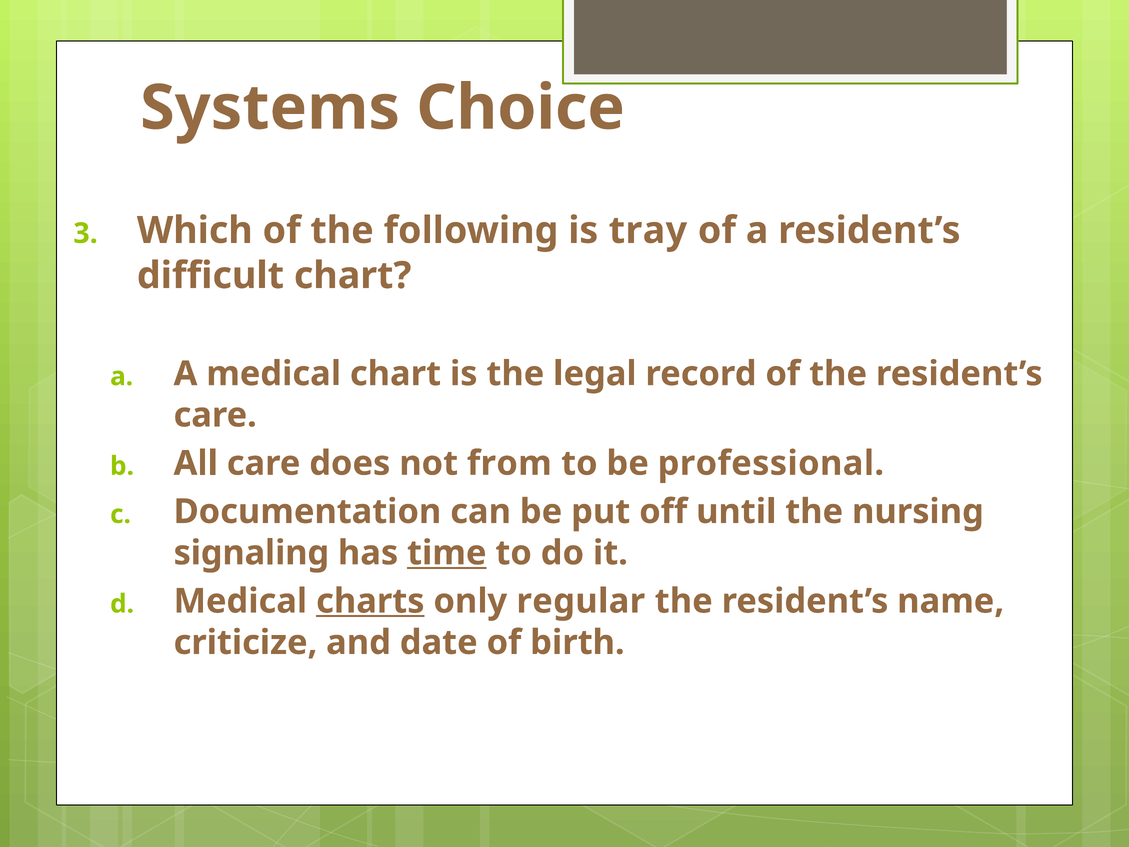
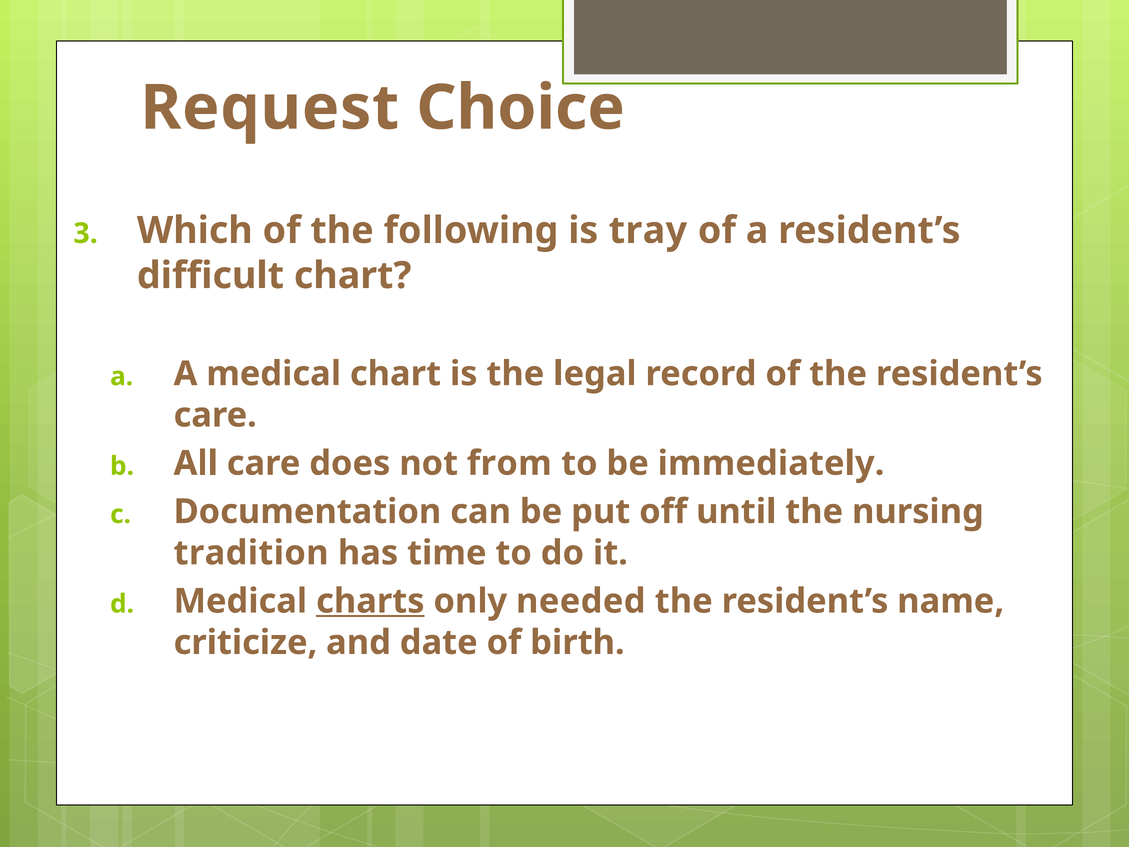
Systems: Systems -> Request
professional: professional -> immediately
signaling: signaling -> tradition
time underline: present -> none
regular: regular -> needed
